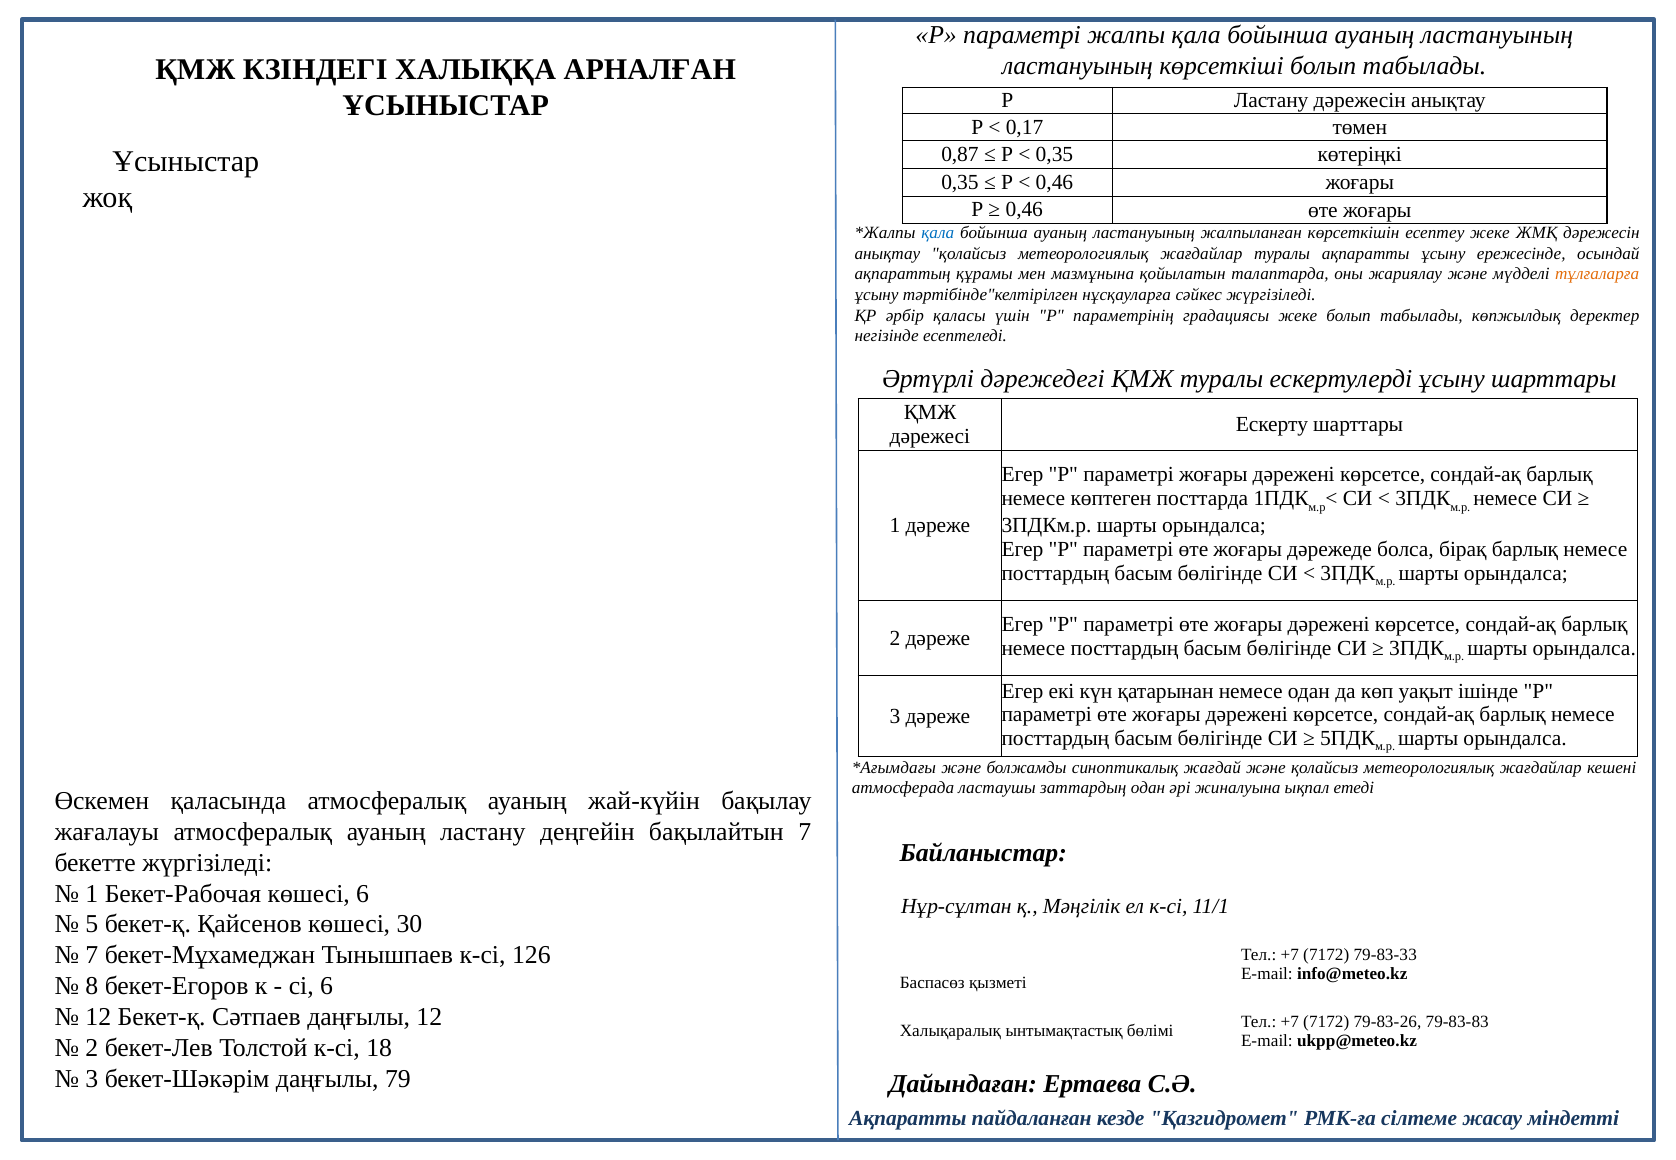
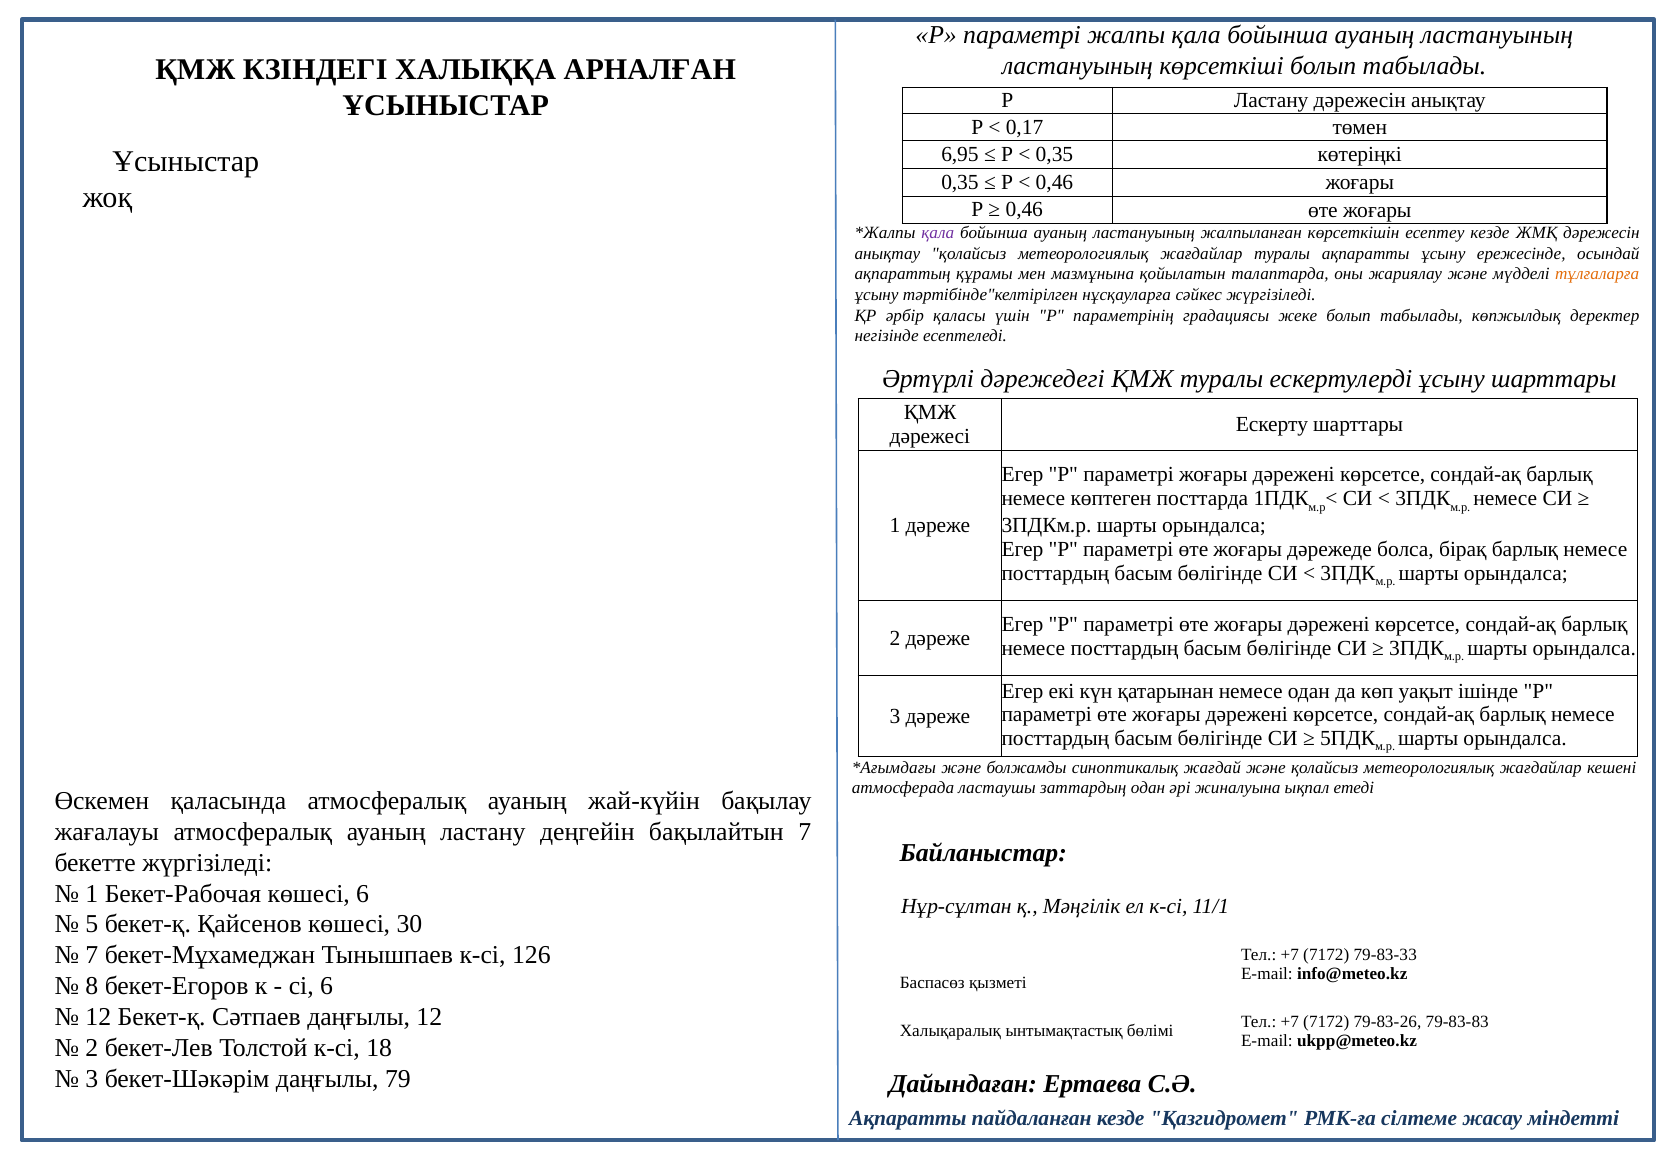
0,87: 0,87 -> 6,95
қала at (938, 233) colour: blue -> purple
есептеу жеке: жеке -> кезде
